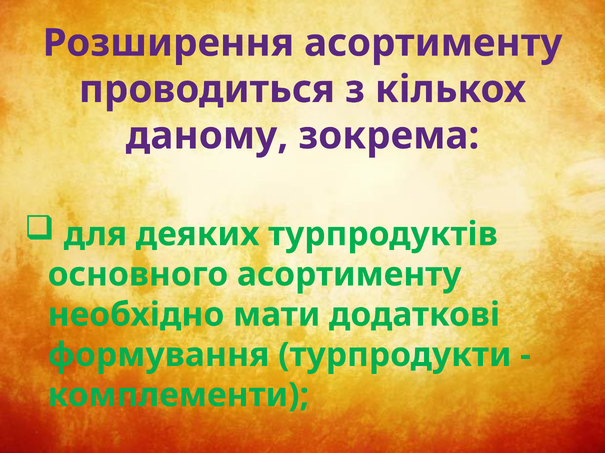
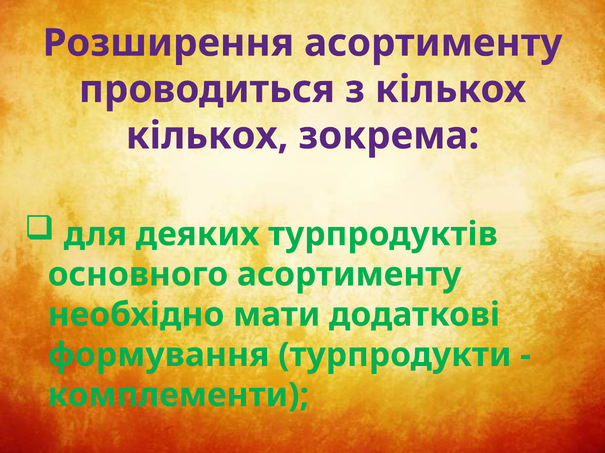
даному at (207, 136): даному -> кількох
